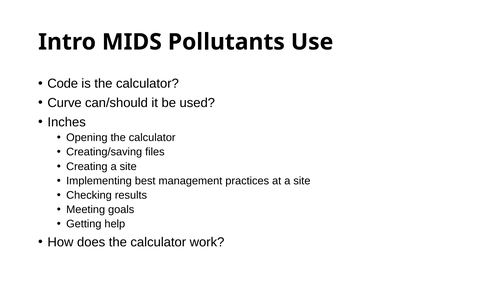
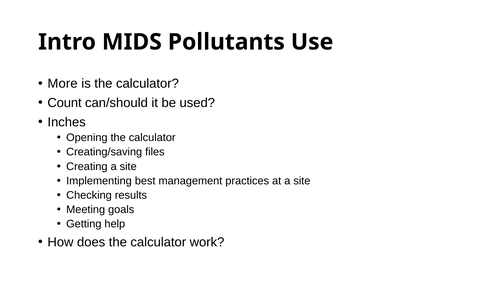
Code: Code -> More
Curve: Curve -> Count
